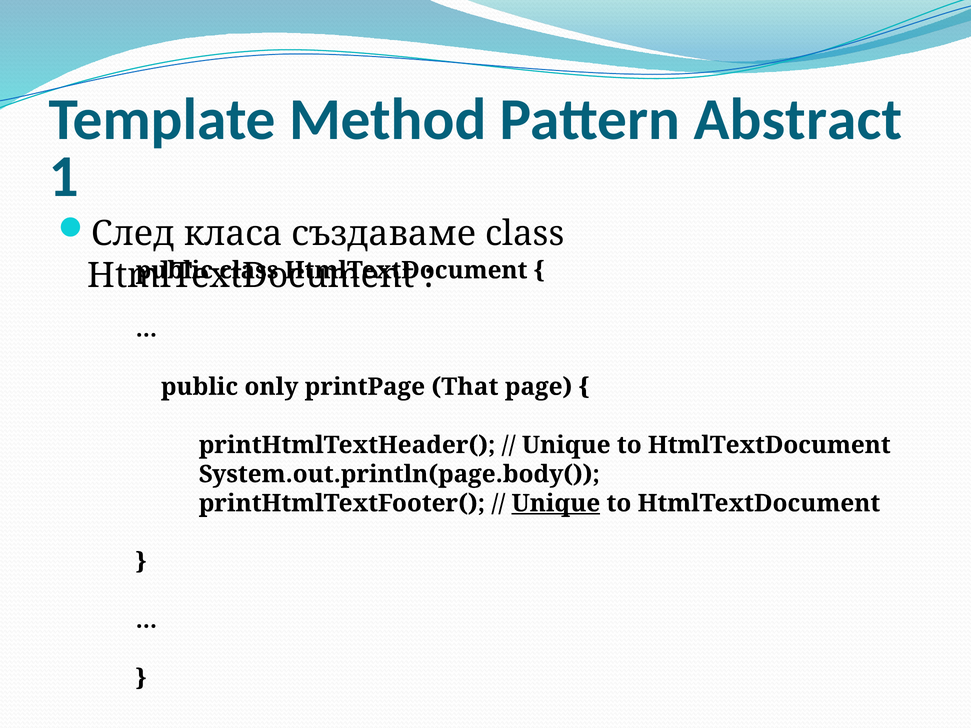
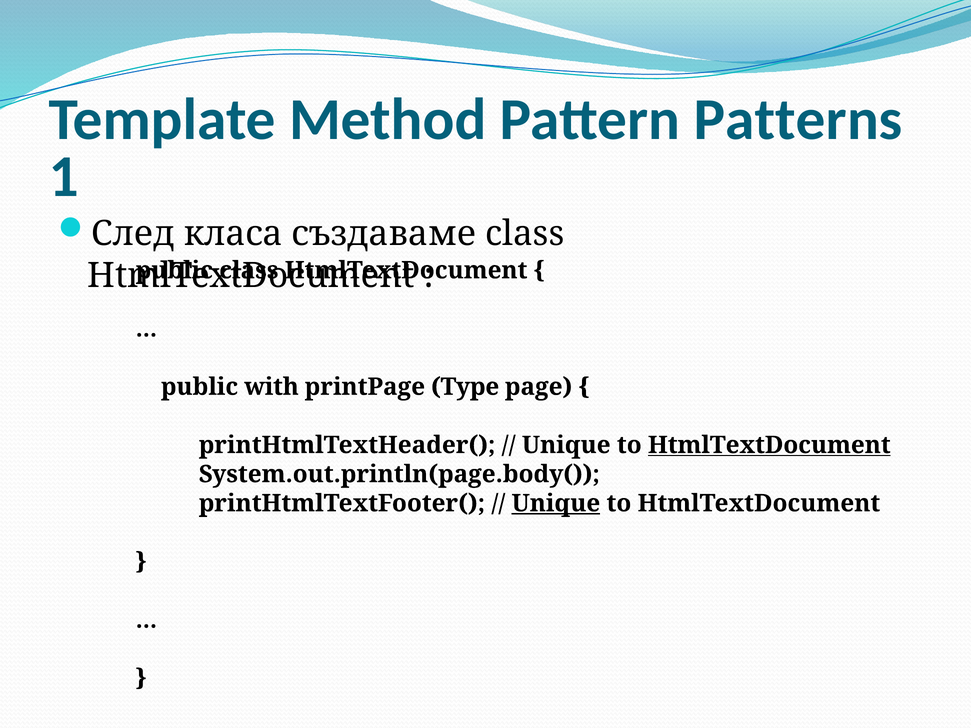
Abstract: Abstract -> Patterns
only: only -> with
That: That -> Type
HtmlTextDocument at (769, 445) underline: none -> present
